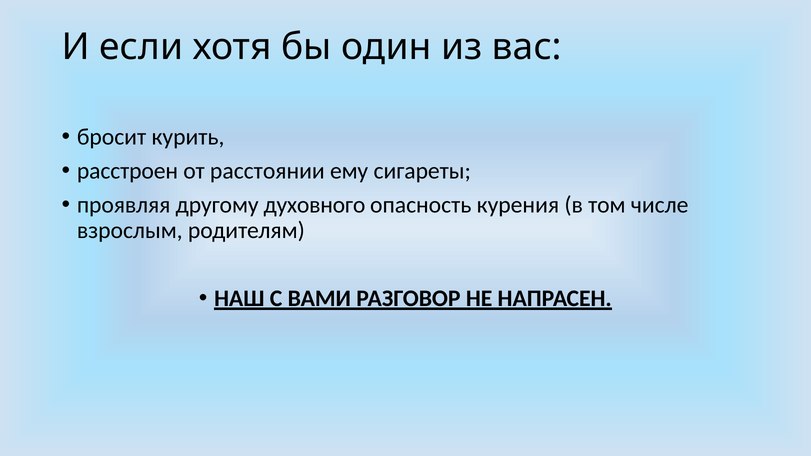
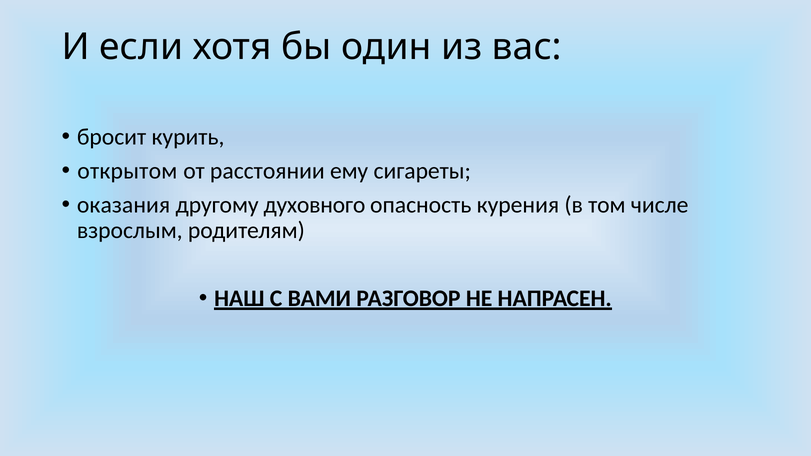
расстроен: расстроен -> открытом
проявляя: проявляя -> оказания
